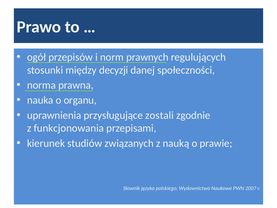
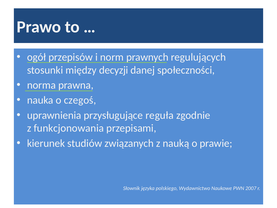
organu: organu -> czegoś
zostali: zostali -> reguła
